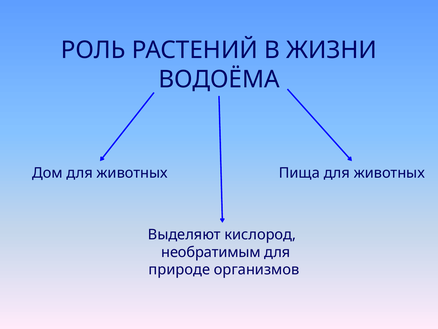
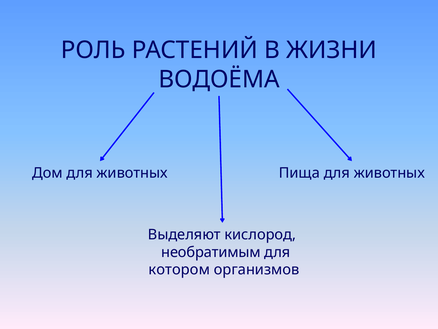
природе: природе -> котором
